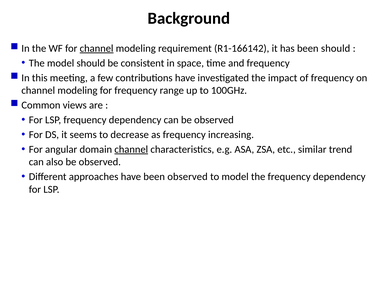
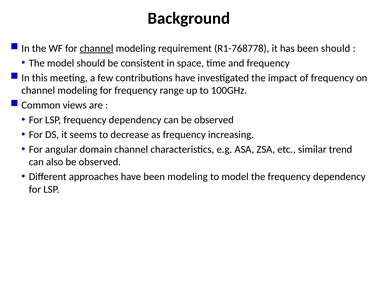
R1-166142: R1-166142 -> R1-768778
channel at (131, 149) underline: present -> none
been observed: observed -> modeling
